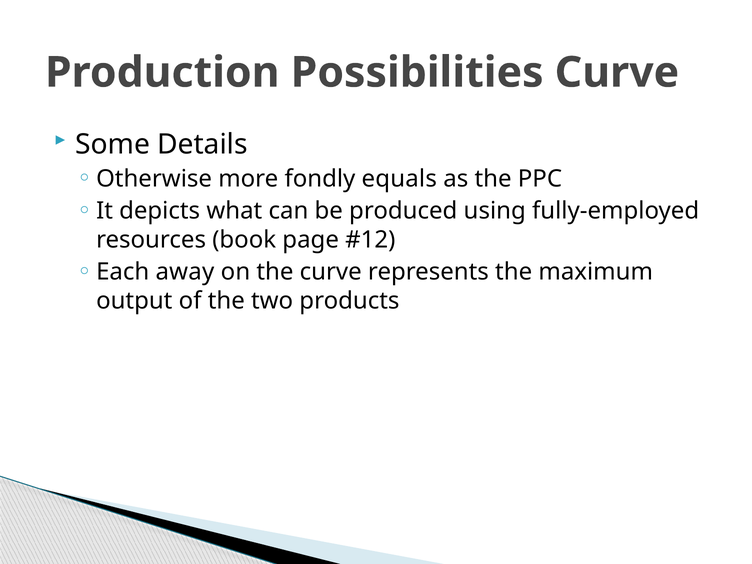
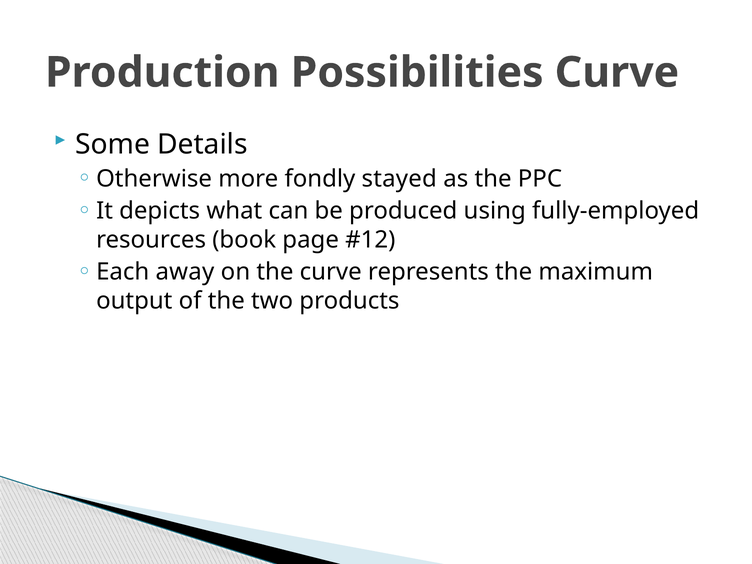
equals: equals -> stayed
